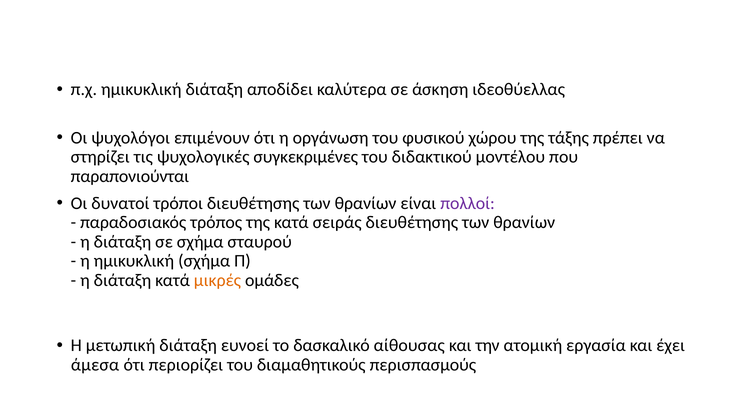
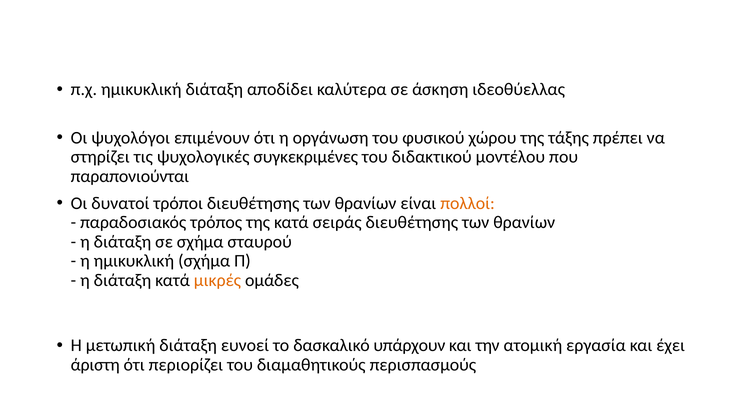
πολλοί colour: purple -> orange
αίθουσας: αίθουσας -> υπάρχουν
άμεσα: άμεσα -> άριστη
